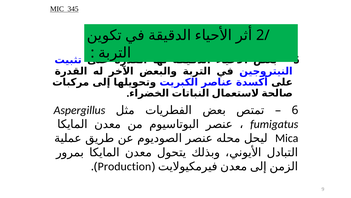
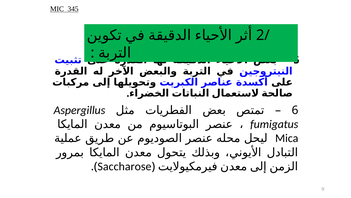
Production: Production -> Saccharose
